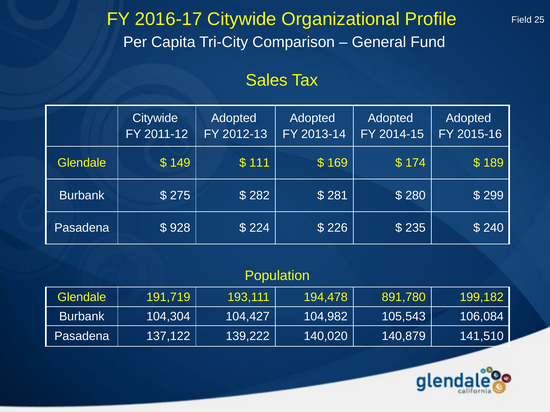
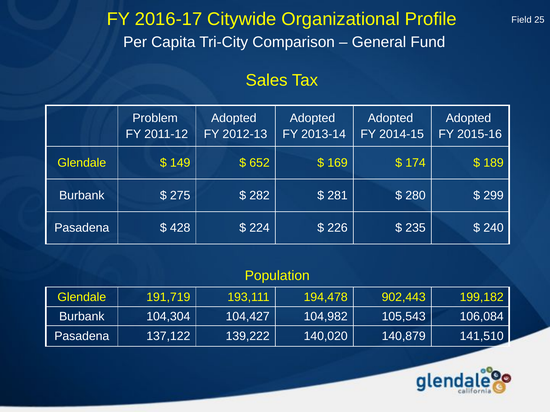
Citywide at (155, 118): Citywide -> Problem
111: 111 -> 652
928: 928 -> 428
891,780: 891,780 -> 902,443
